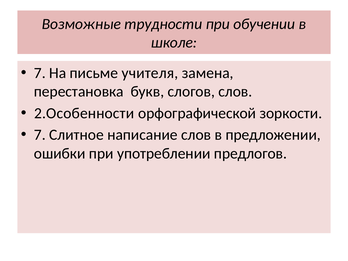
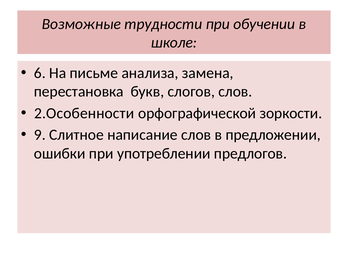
7 at (40, 73): 7 -> 6
учителя: учителя -> анализа
7 at (40, 135): 7 -> 9
